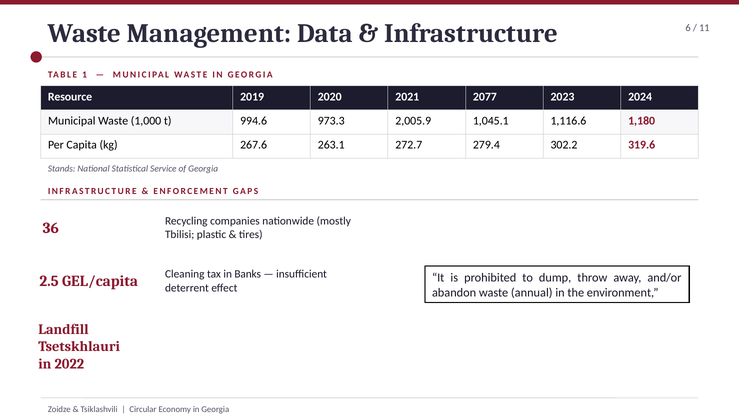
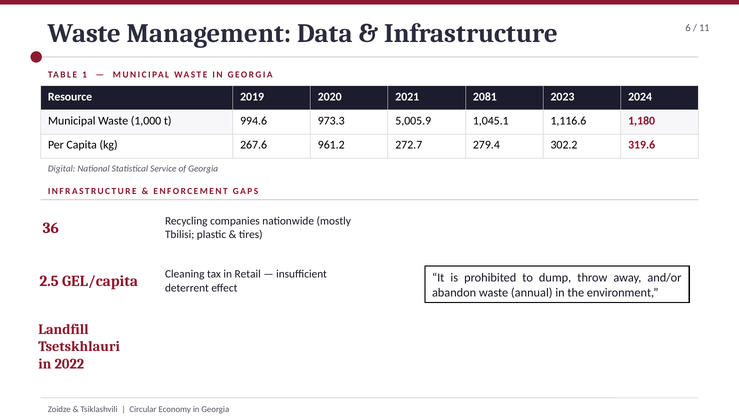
2077: 2077 -> 2081
2,005.9: 2,005.9 -> 5,005.9
263.1: 263.1 -> 961.2
Stands: Stands -> Digital
Banks: Banks -> Retail
